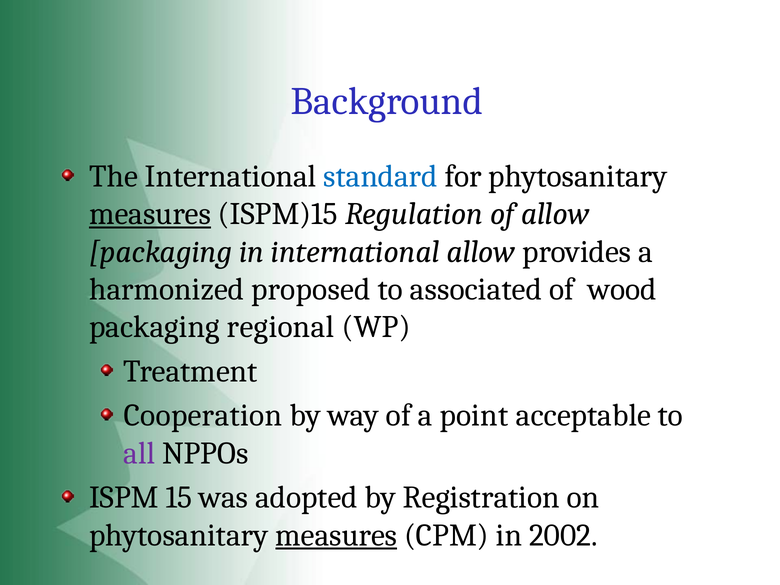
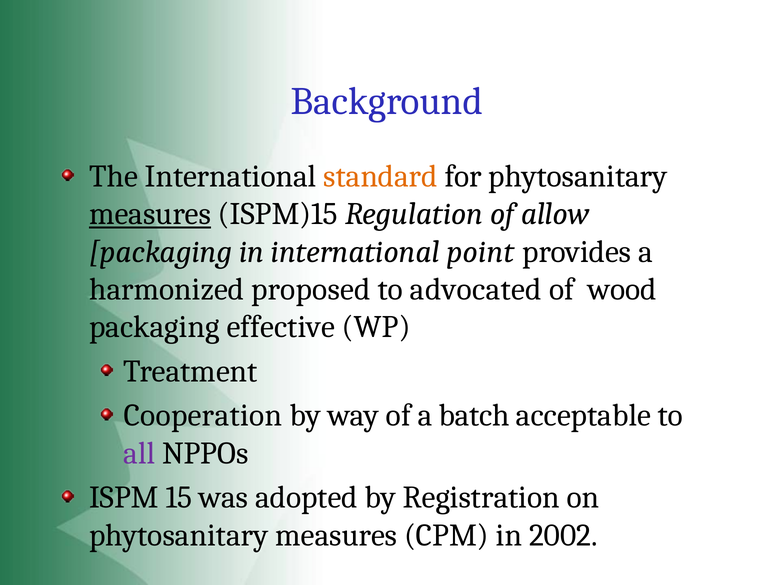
standard colour: blue -> orange
international allow: allow -> point
associated: associated -> advocated
regional: regional -> effective
point: point -> batch
measures at (336, 535) underline: present -> none
